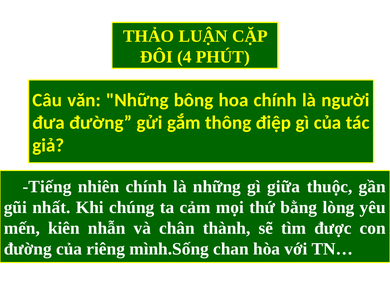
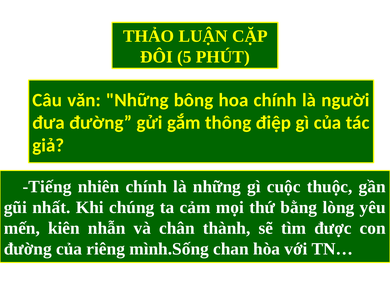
4: 4 -> 5
giữa: giữa -> cuộc
